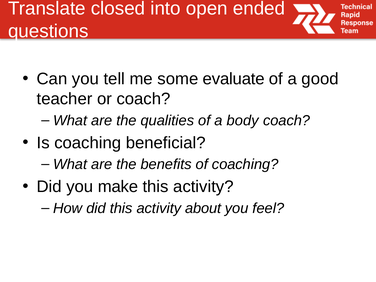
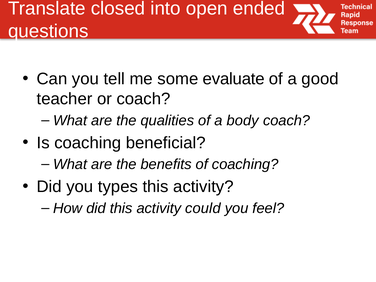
make: make -> types
about: about -> could
